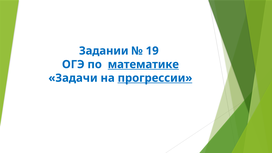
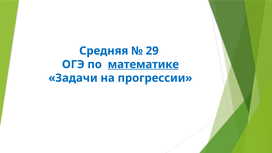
Задании: Задании -> Средняя
19: 19 -> 29
прогрессии underline: present -> none
